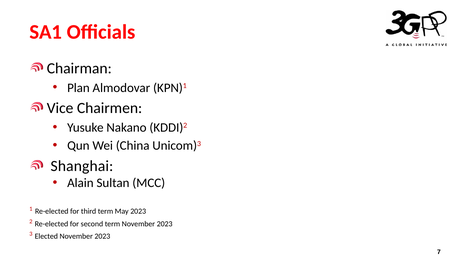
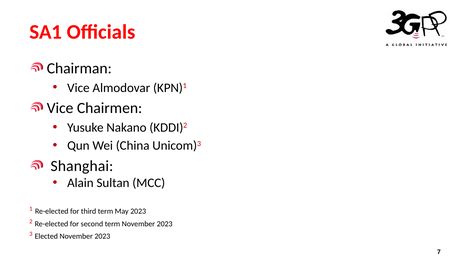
Plan at (78, 88): Plan -> Vice
